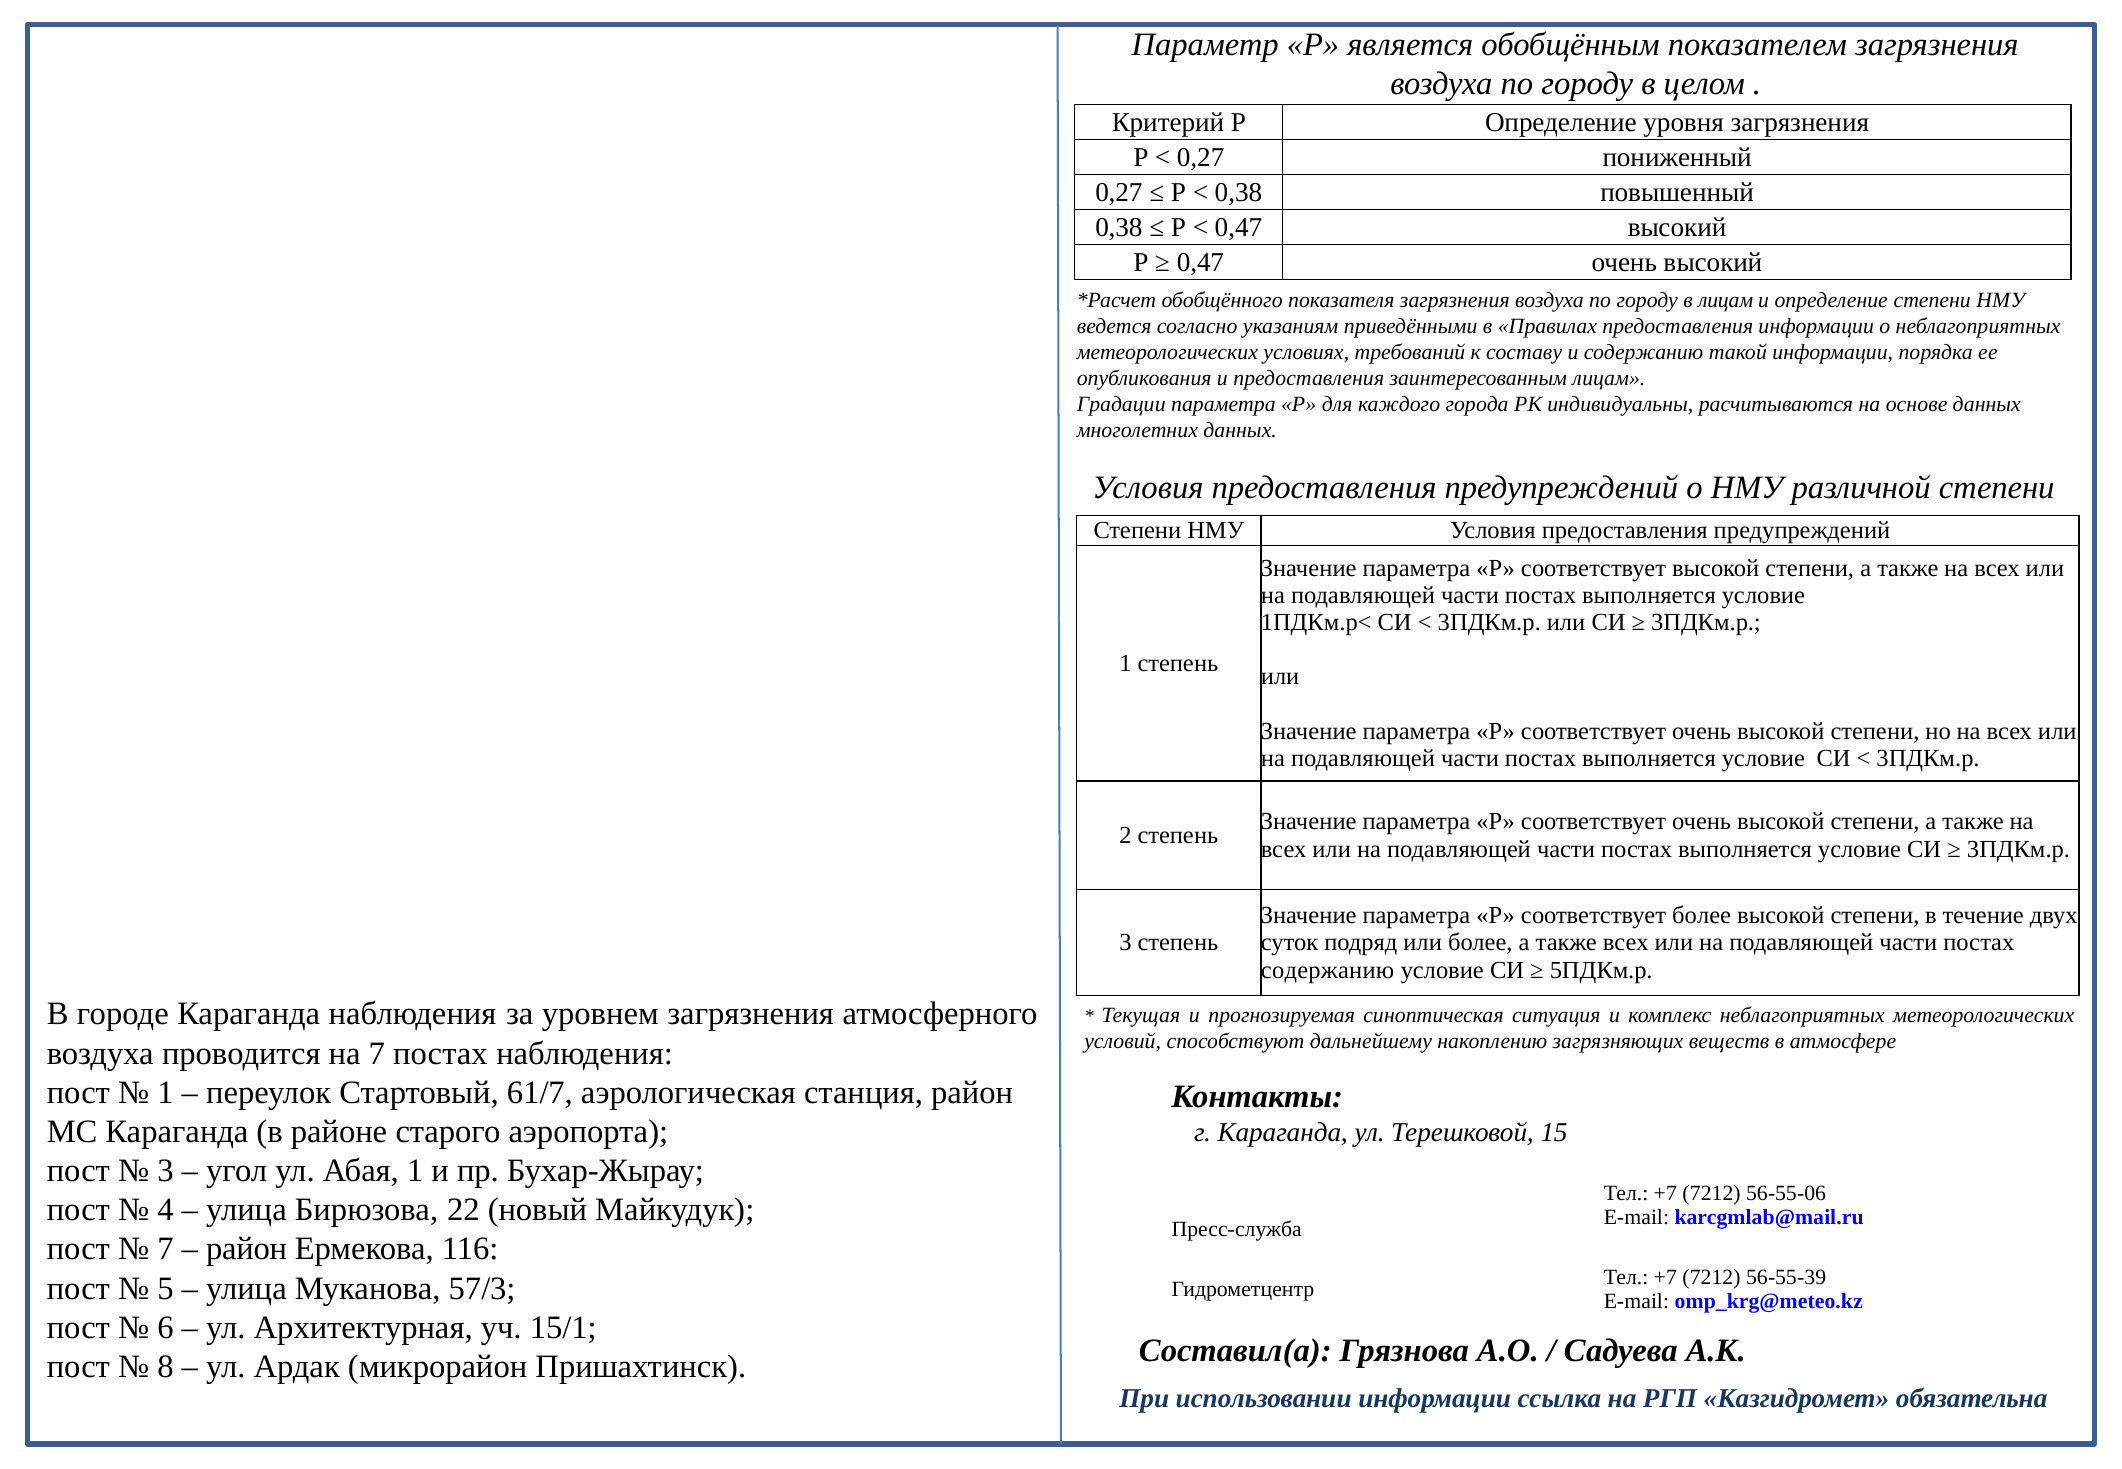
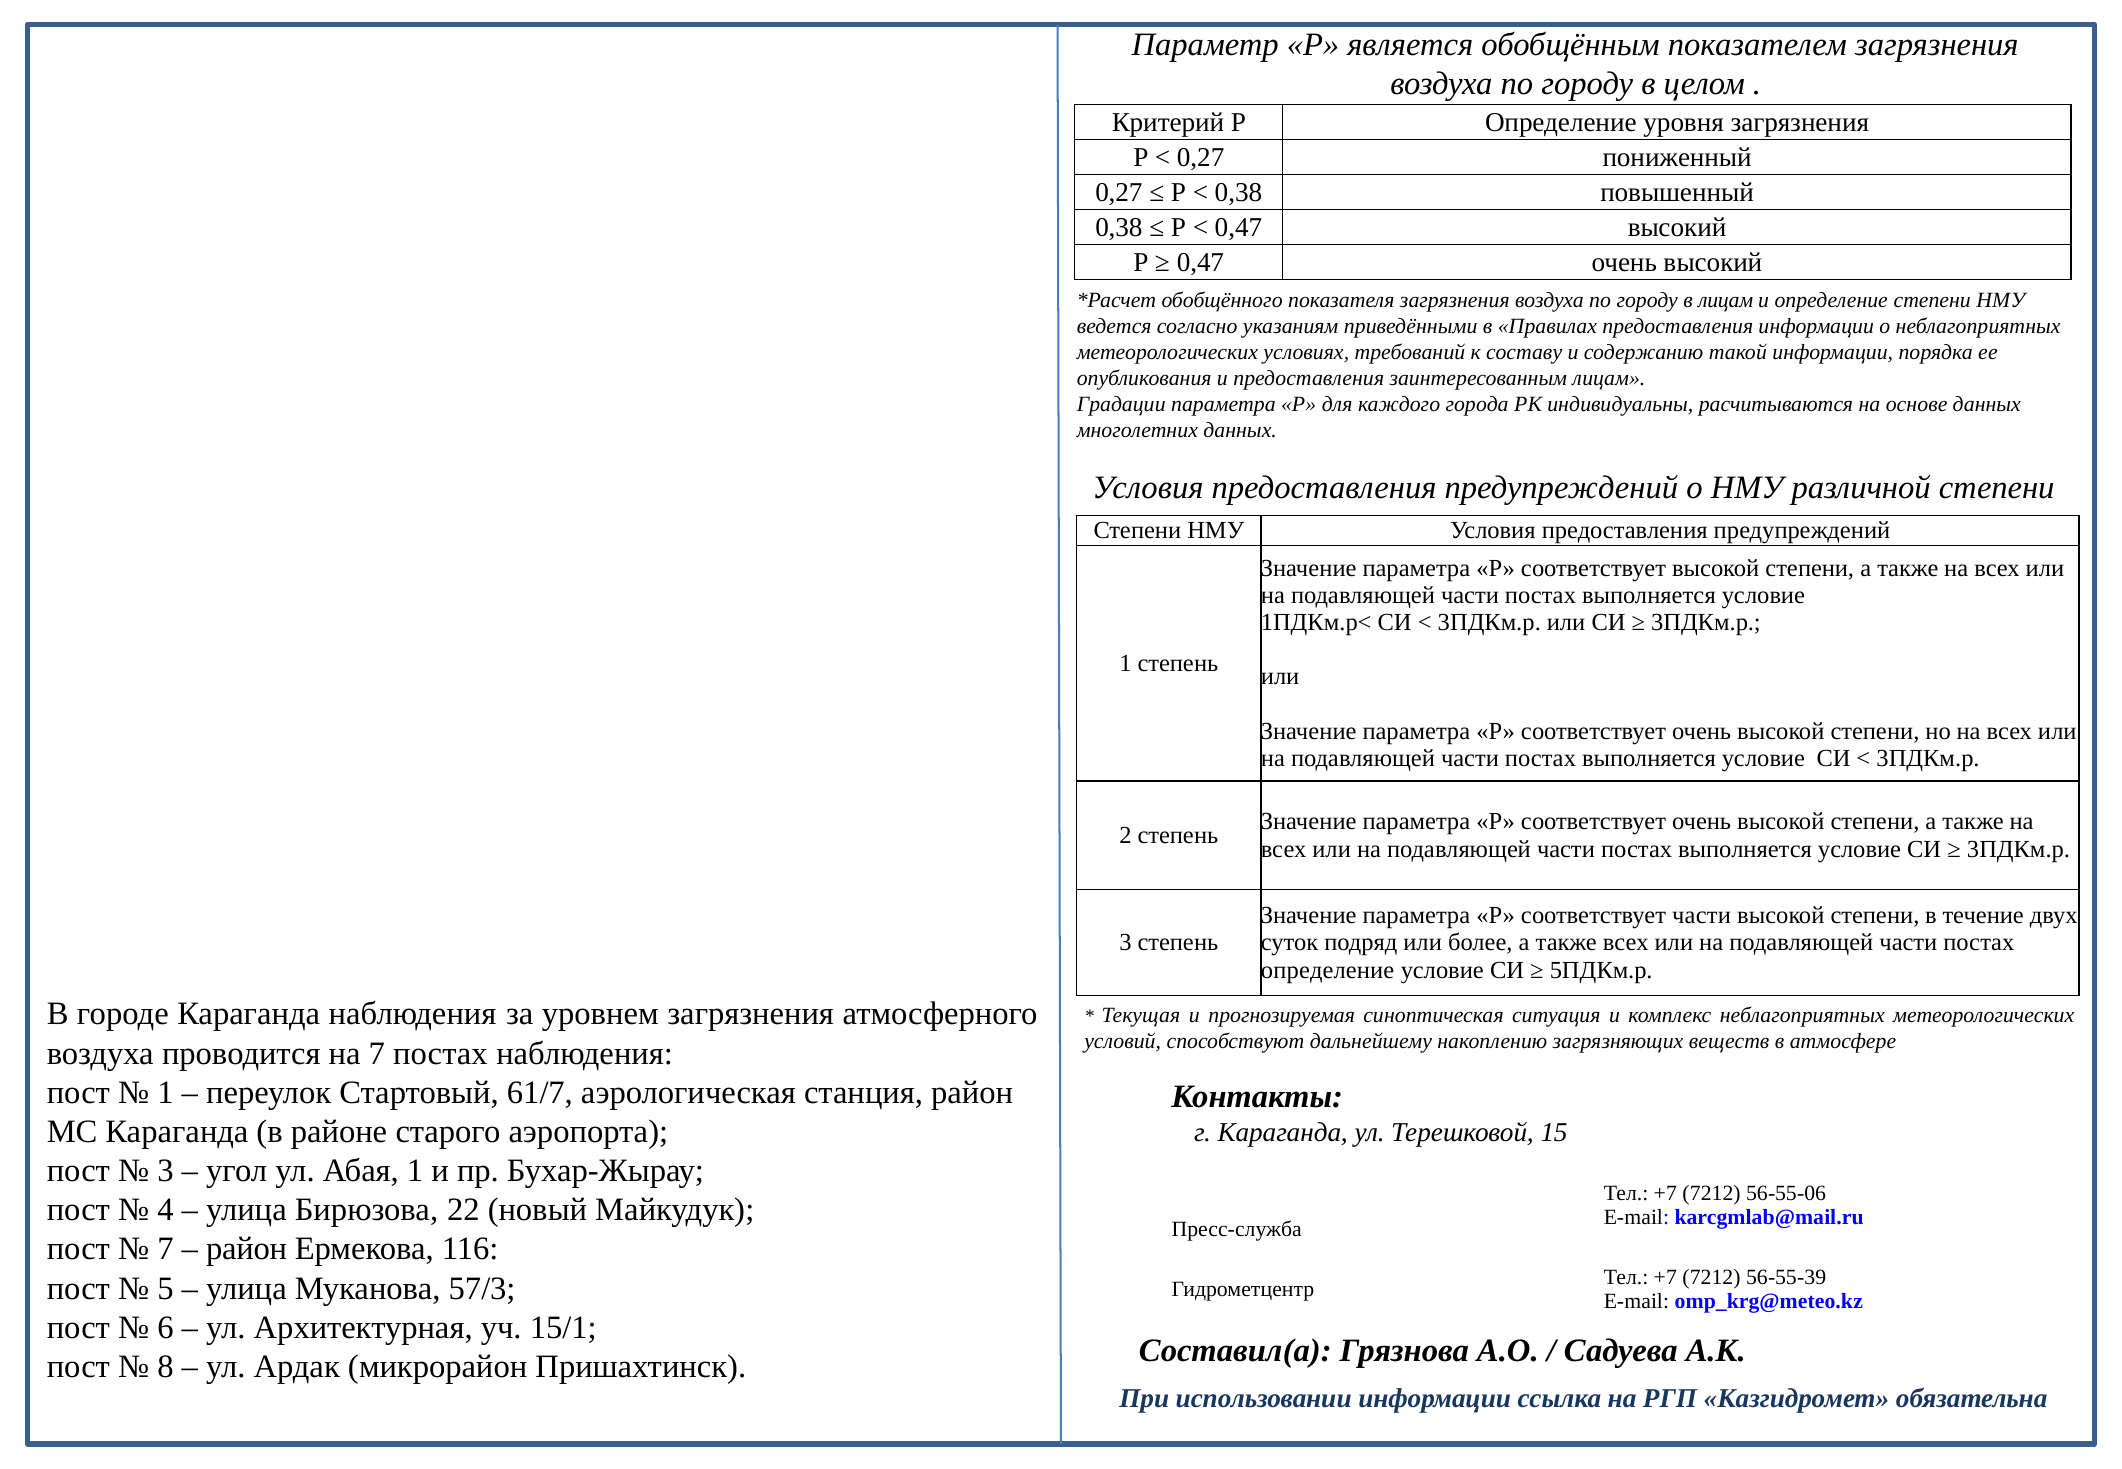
соответствует более: более -> части
содержанию at (1328, 970): содержанию -> определение
